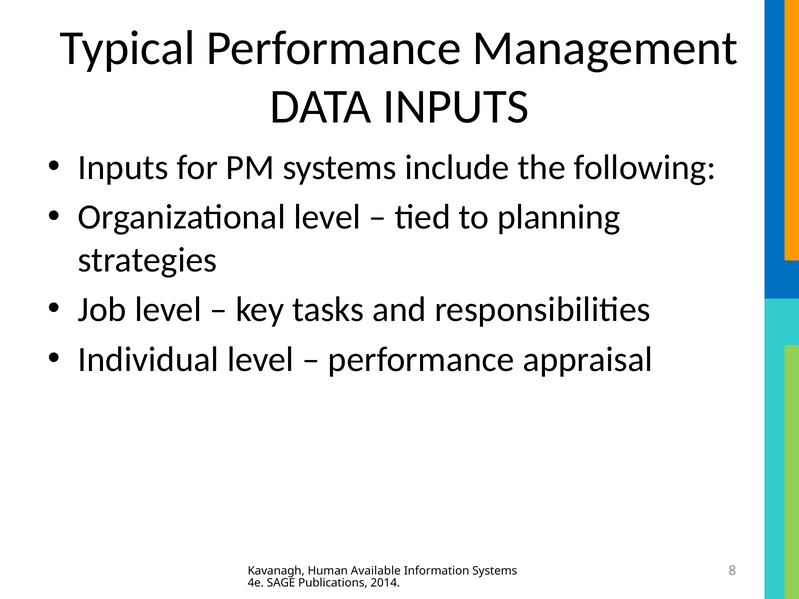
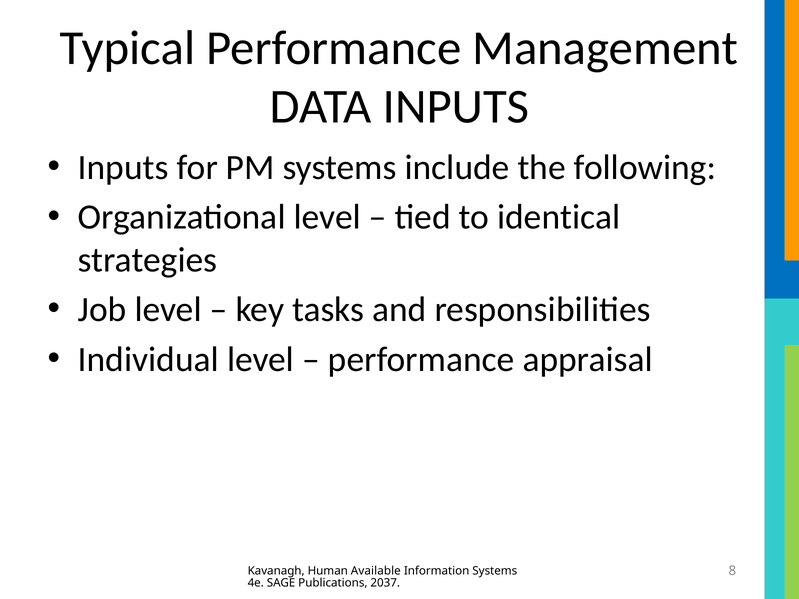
planning: planning -> identical
2014: 2014 -> 2037
